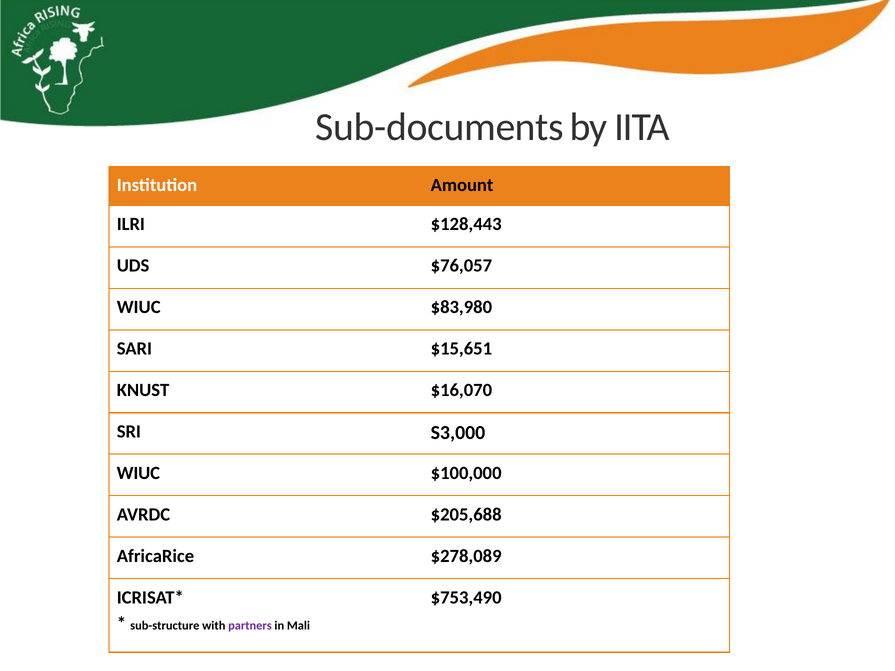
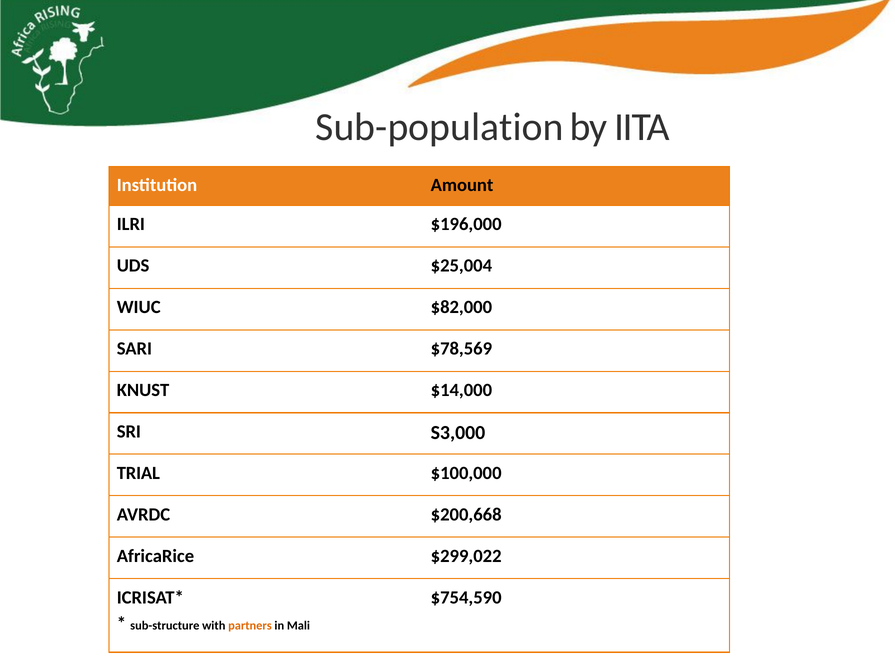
Sub-documents: Sub-documents -> Sub-population
$128,443: $128,443 -> $196,000
$76,057: $76,057 -> $25,004
$83,980: $83,980 -> $82,000
$15,651: $15,651 -> $78,569
$16,070: $16,070 -> $14,000
WIUC at (138, 473): WIUC -> TRIAL
$205,688: $205,688 -> $200,668
$278,089: $278,089 -> $299,022
$753,490: $753,490 -> $754,590
partners colour: purple -> orange
